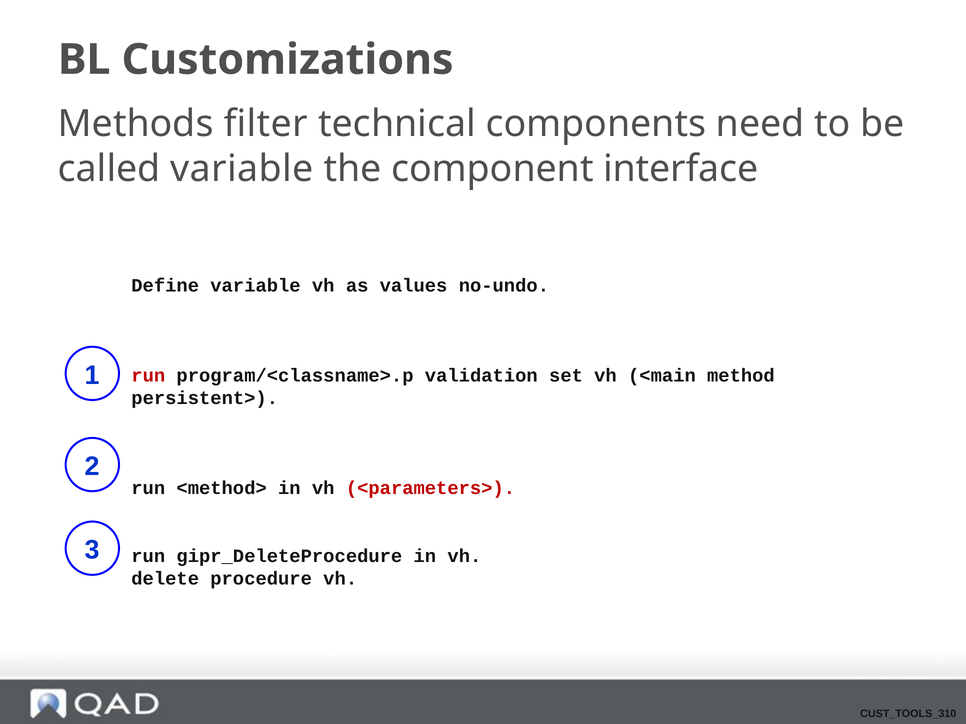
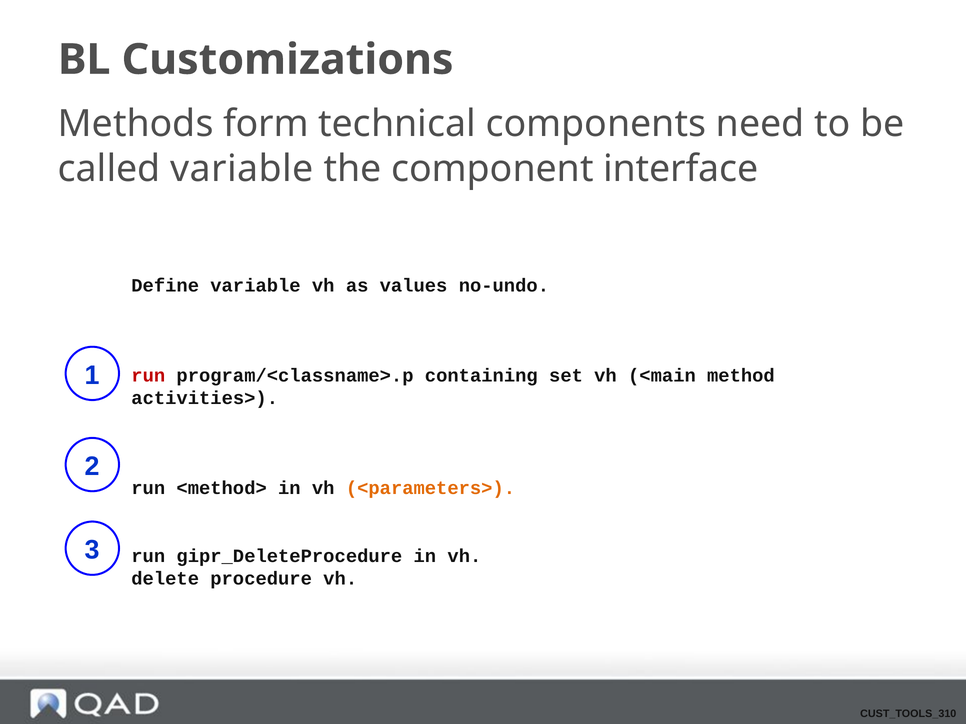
filter: filter -> form
validation: validation -> containing
persistent>: persistent> -> activities>
<parameters> colour: red -> orange
